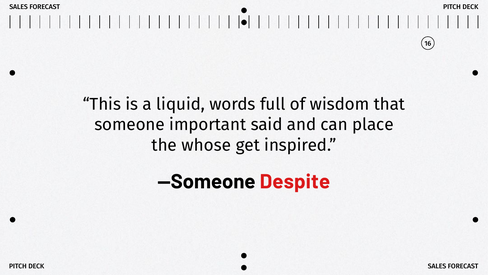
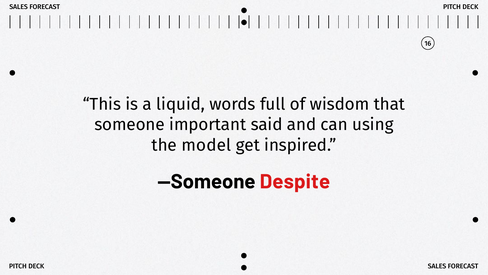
place: place -> using
whose: whose -> model
